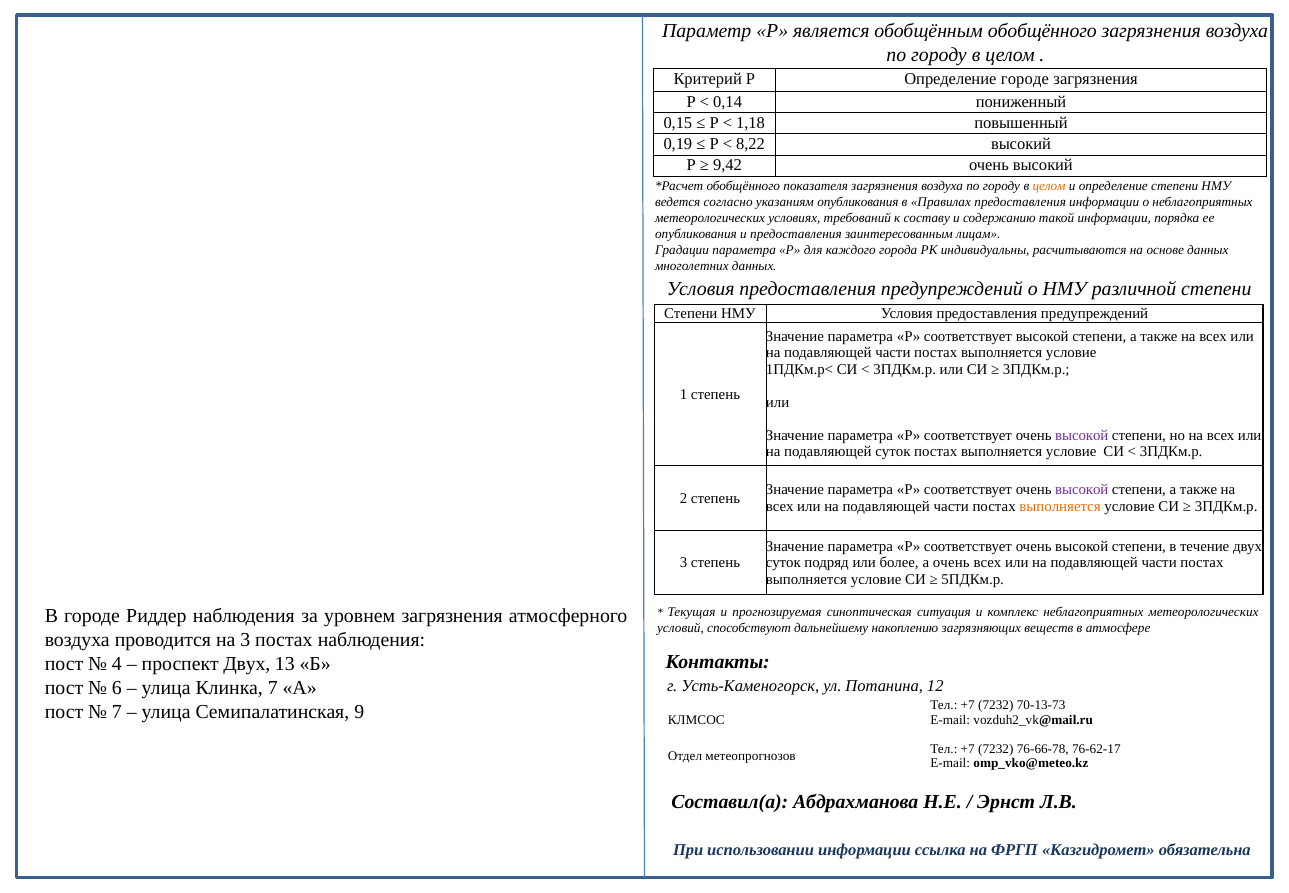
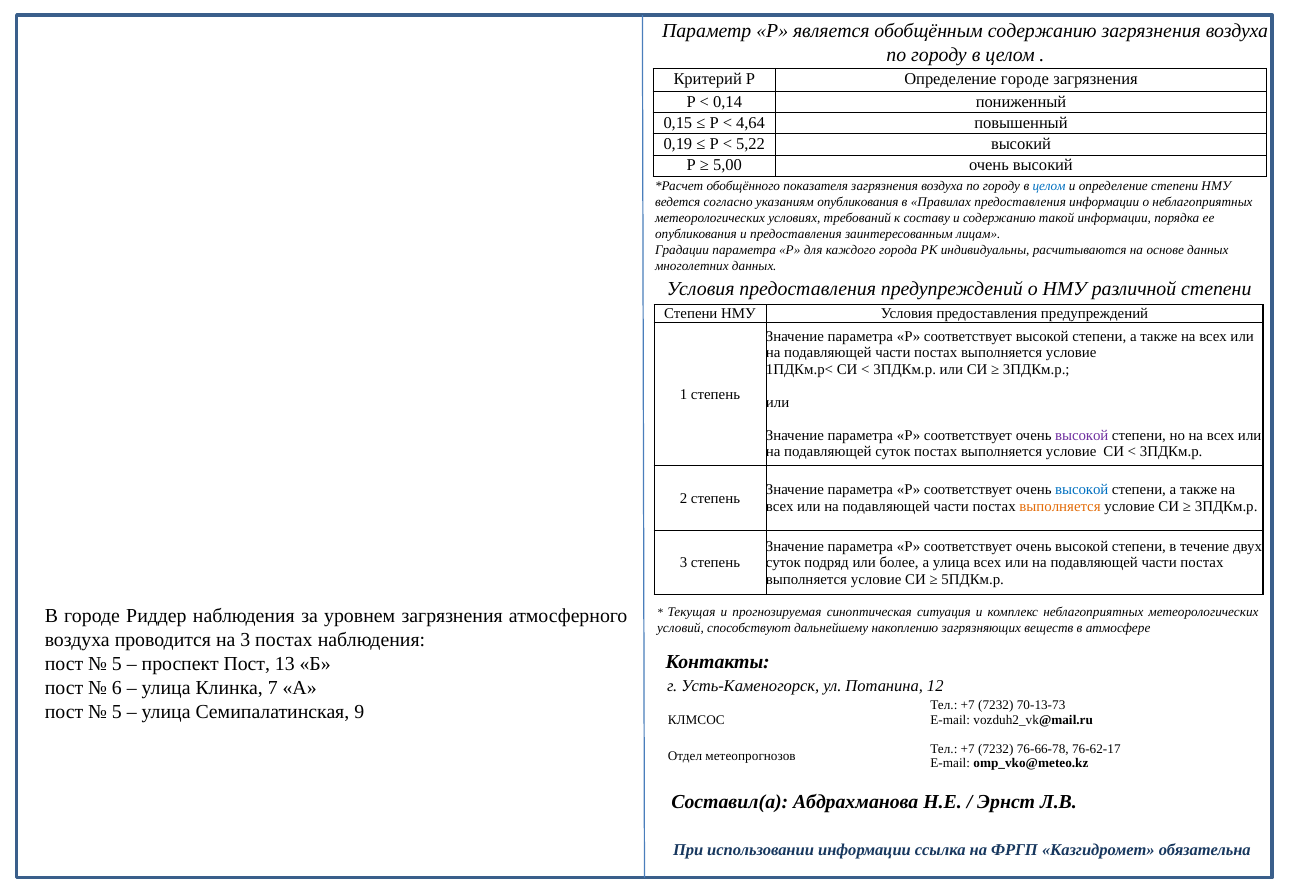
обобщённым обобщённого: обобщённого -> содержанию
1,18: 1,18 -> 4,64
8,22: 8,22 -> 5,22
9,42: 9,42 -> 5,00
целом at (1049, 186) colour: orange -> blue
высокой at (1082, 490) colour: purple -> blue
а очень: очень -> улица
4 at (117, 664): 4 -> 5
проспект Двух: Двух -> Пост
7 at (117, 711): 7 -> 5
